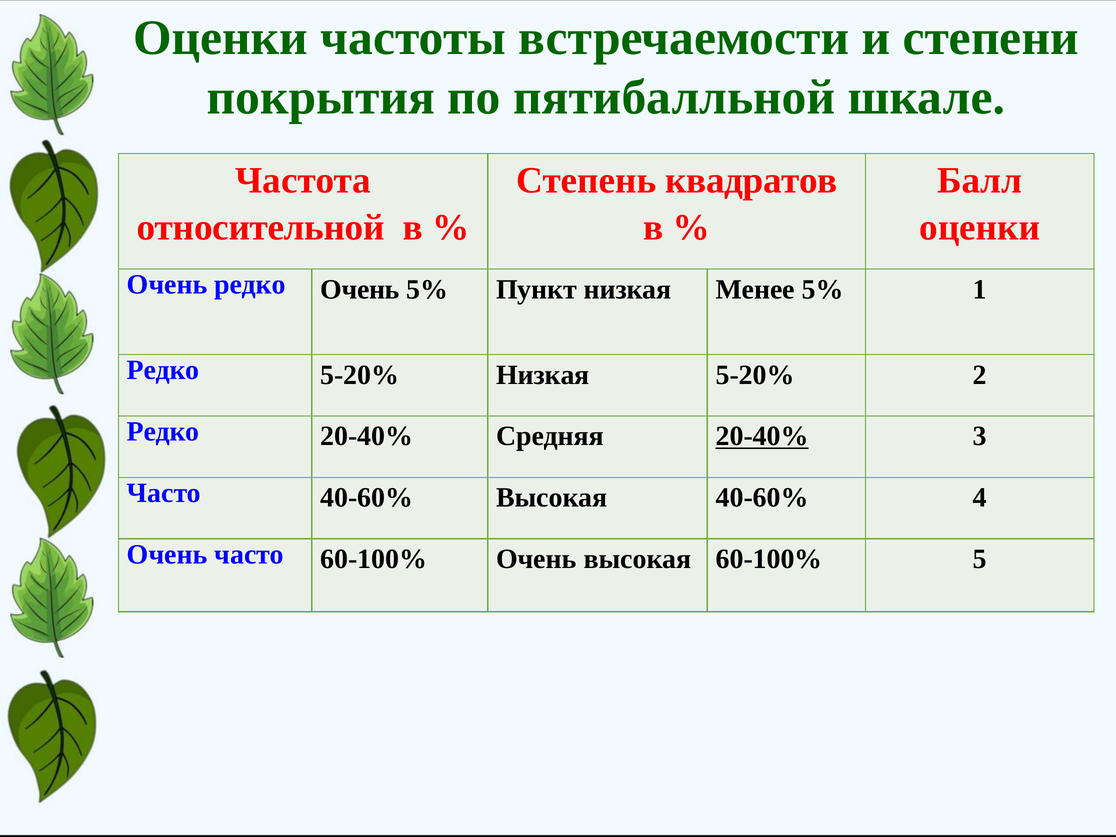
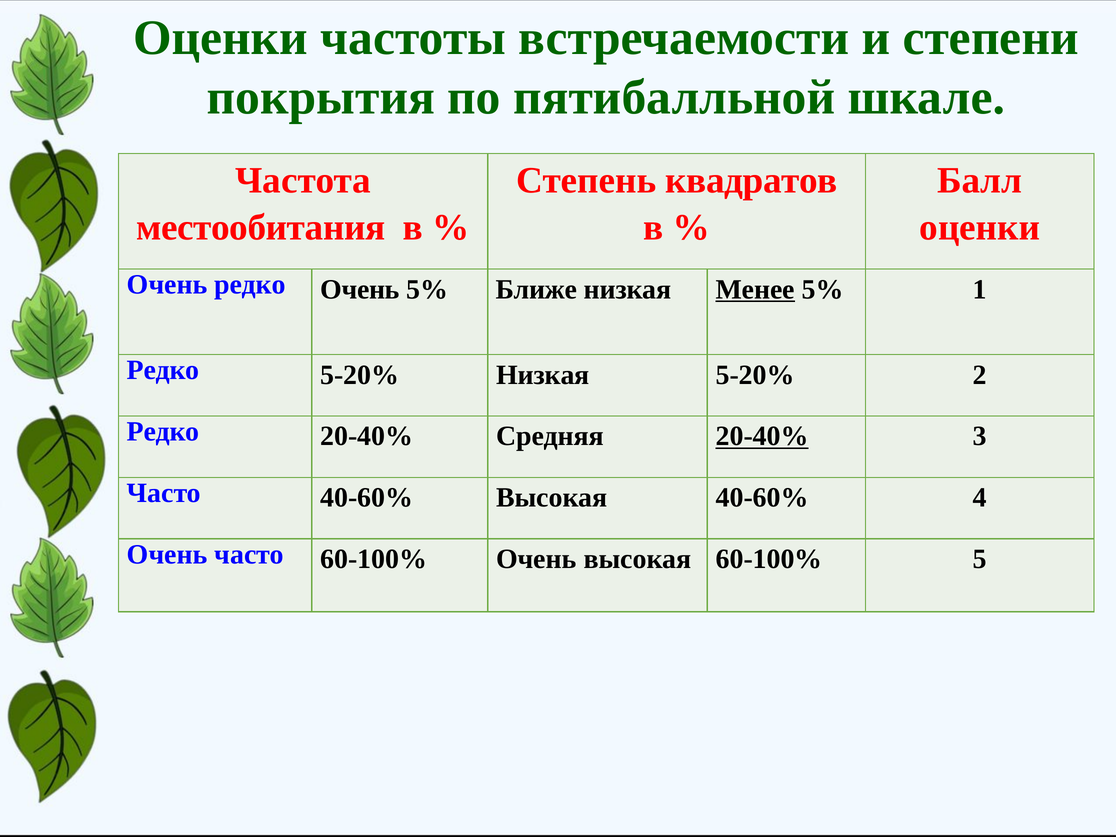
относительной: относительной -> местообитания
Пункт: Пункт -> Ближе
Менее underline: none -> present
